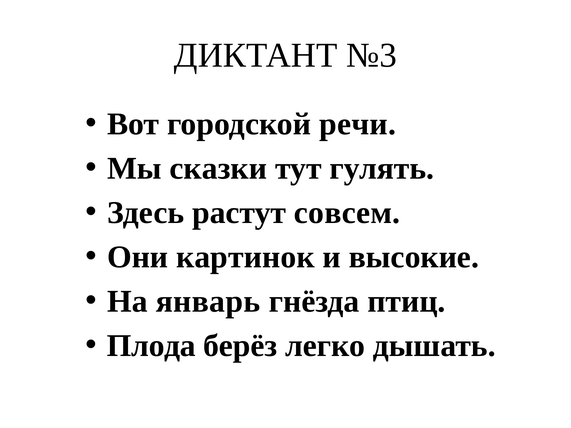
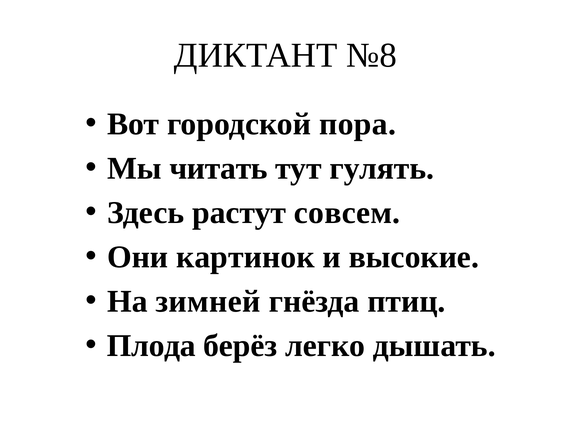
№3: №3 -> №8
речи: речи -> пора
сказки: сказки -> читать
январь: январь -> зимней
